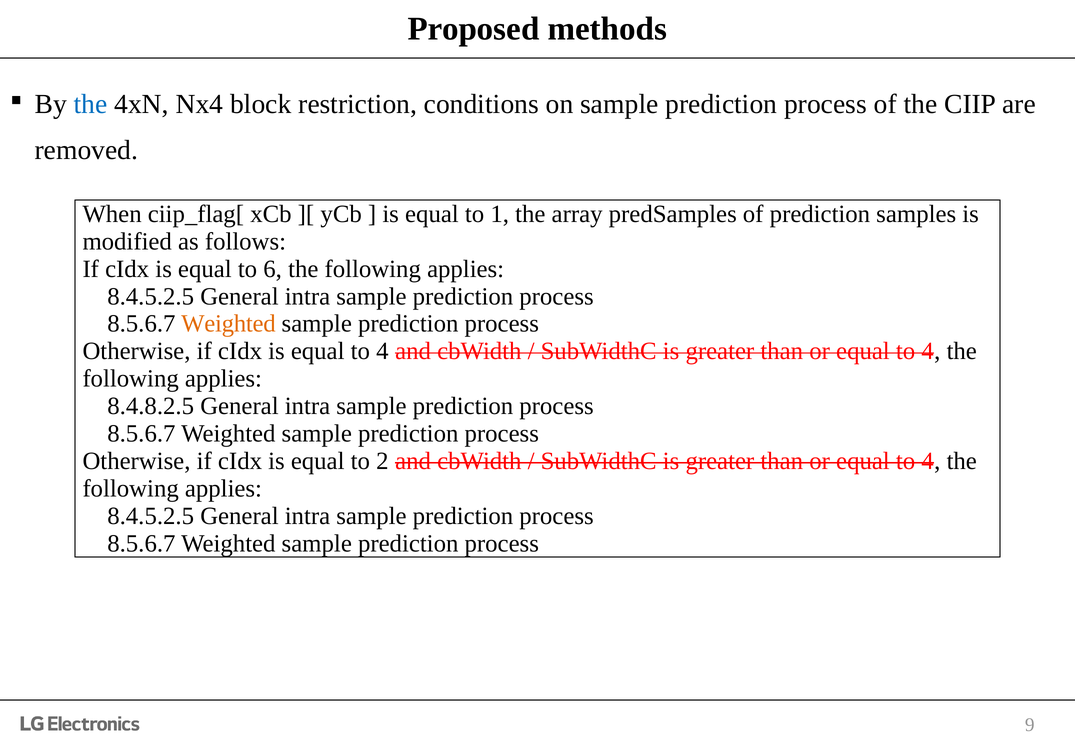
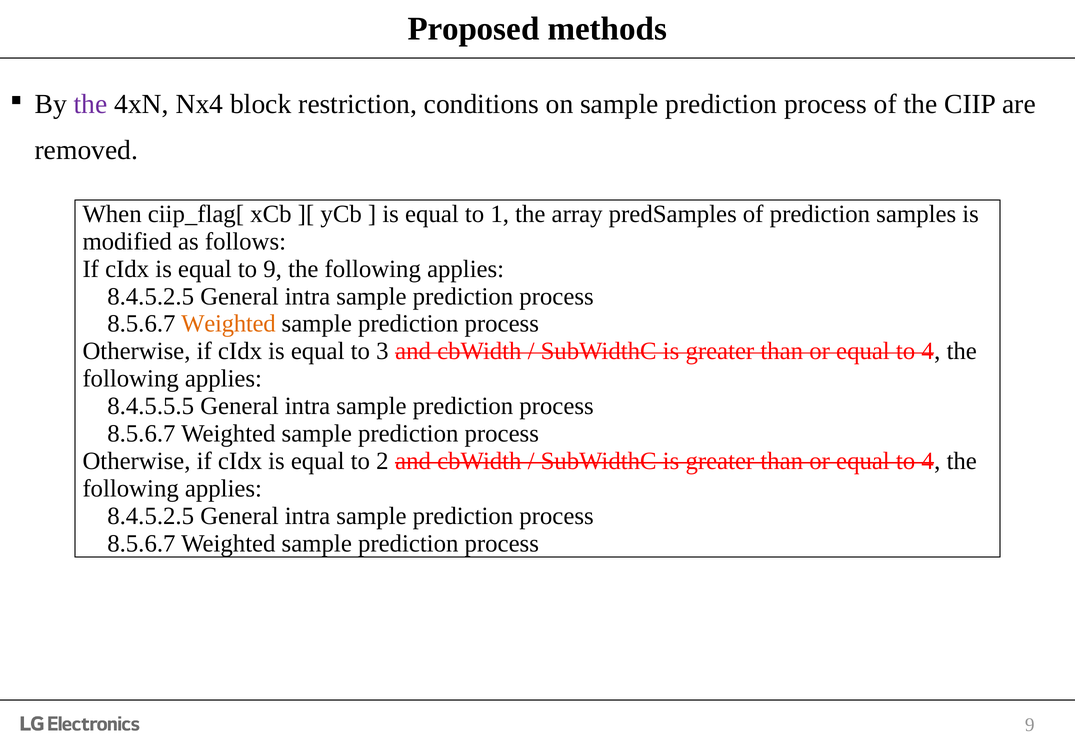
the at (91, 104) colour: blue -> purple
to 6: 6 -> 9
is equal to 4: 4 -> 3
8.4.8.2.5: 8.4.8.2.5 -> 8.4.5.5.5
